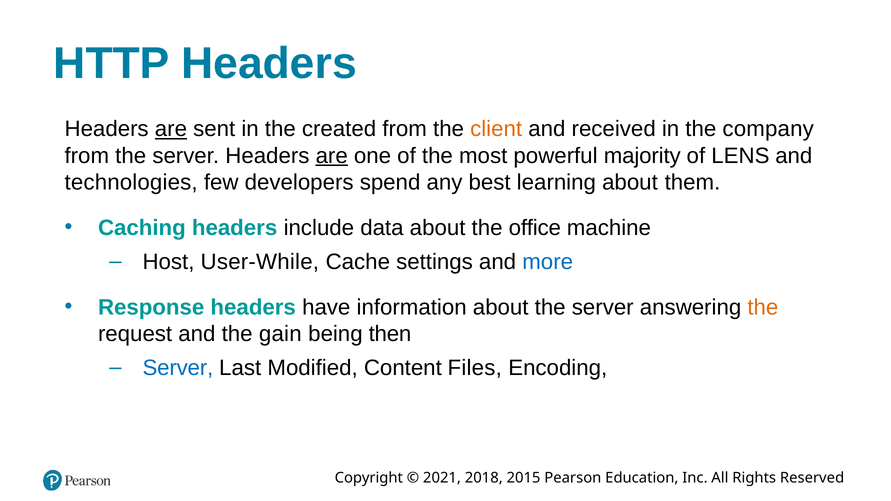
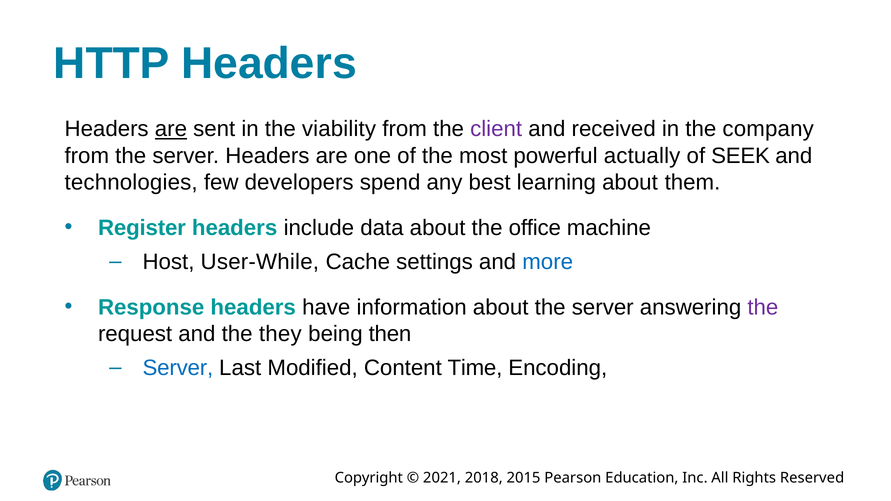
created: created -> viability
client colour: orange -> purple
are at (332, 156) underline: present -> none
majority: majority -> actually
LENS: LENS -> SEEK
Caching: Caching -> Register
the at (763, 307) colour: orange -> purple
gain: gain -> they
Files: Files -> Time
